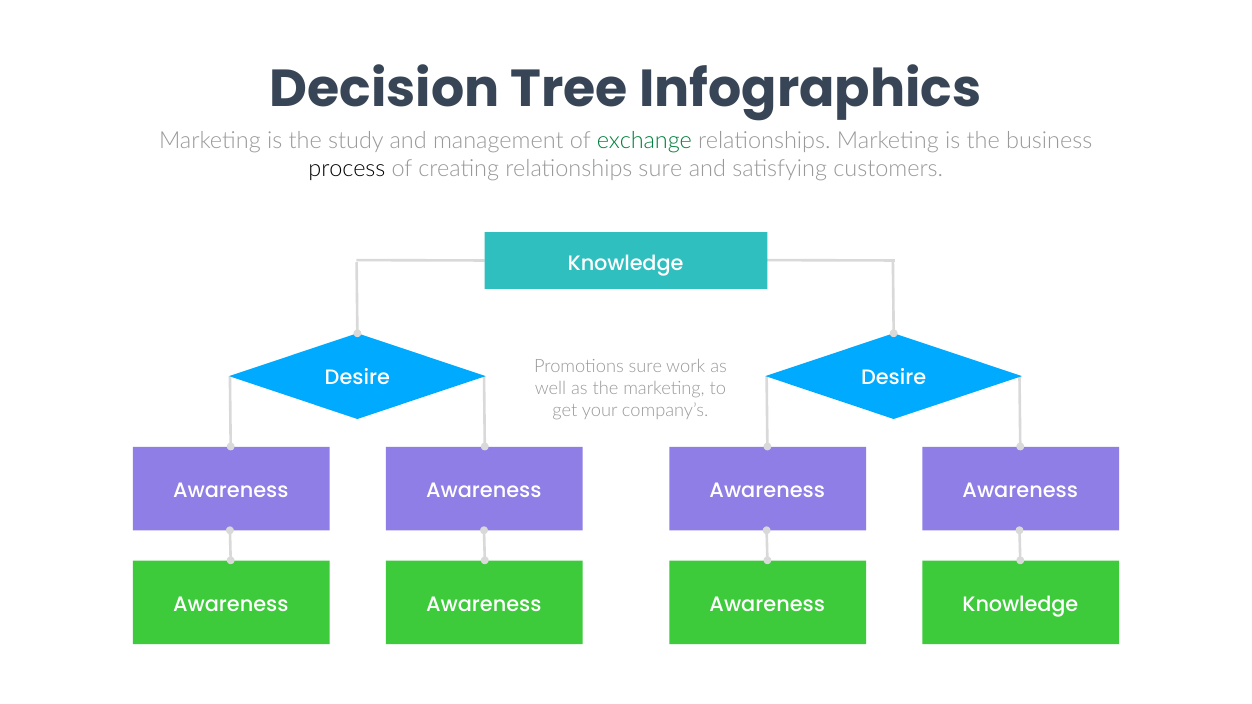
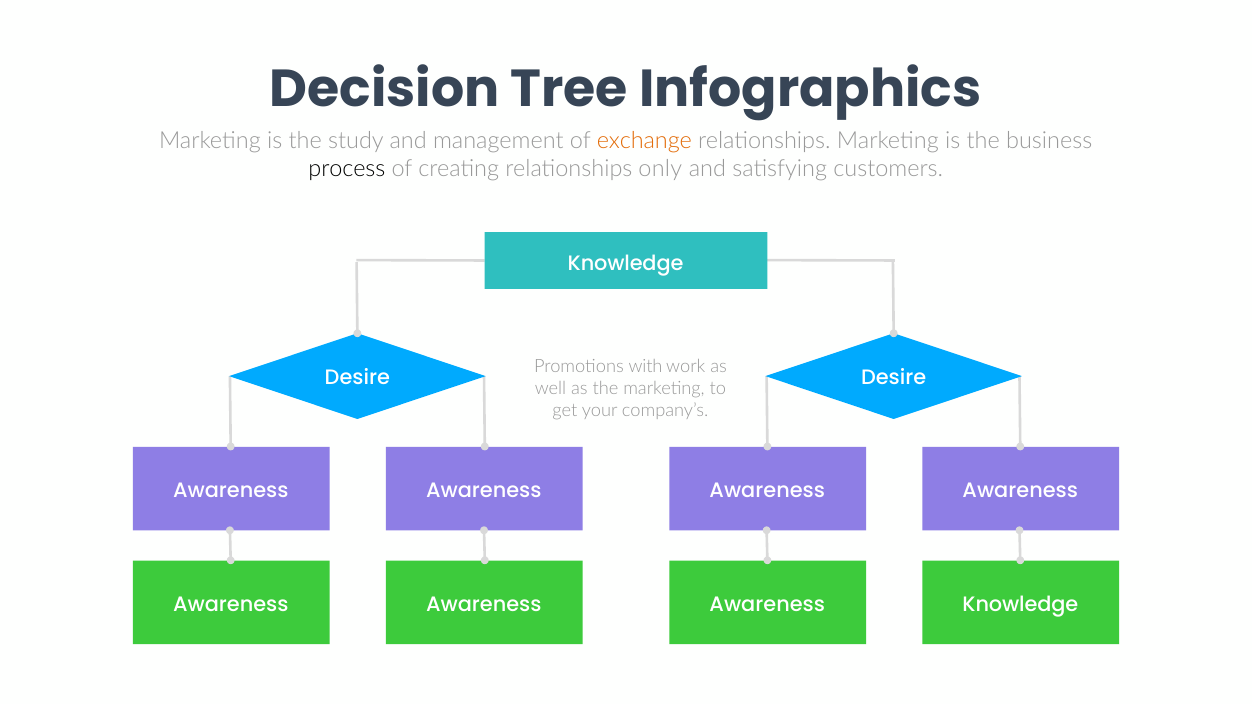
exchange colour: green -> orange
relationships sure: sure -> only
Promotions sure: sure -> with
